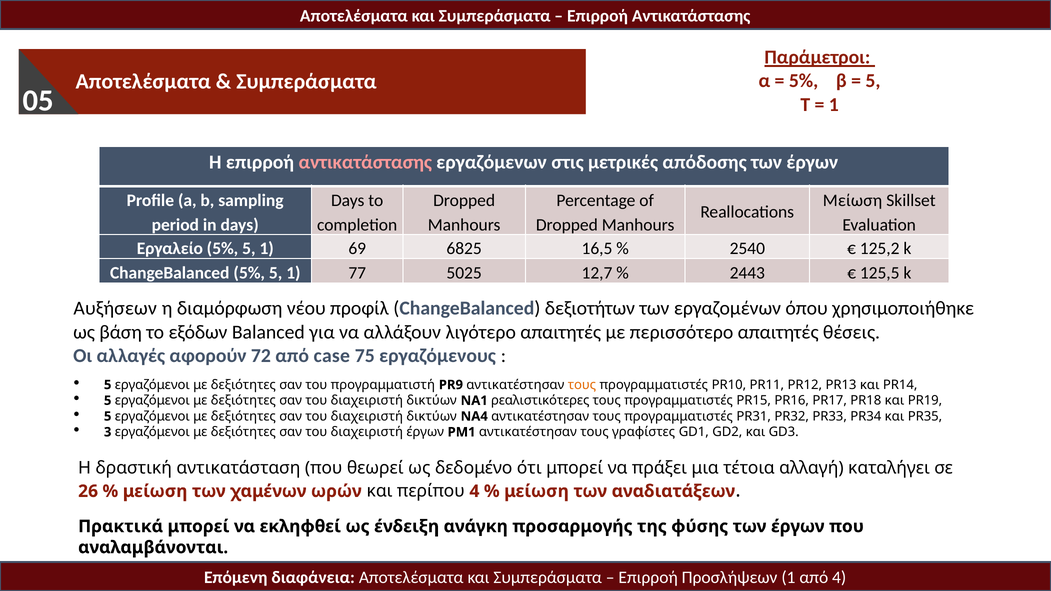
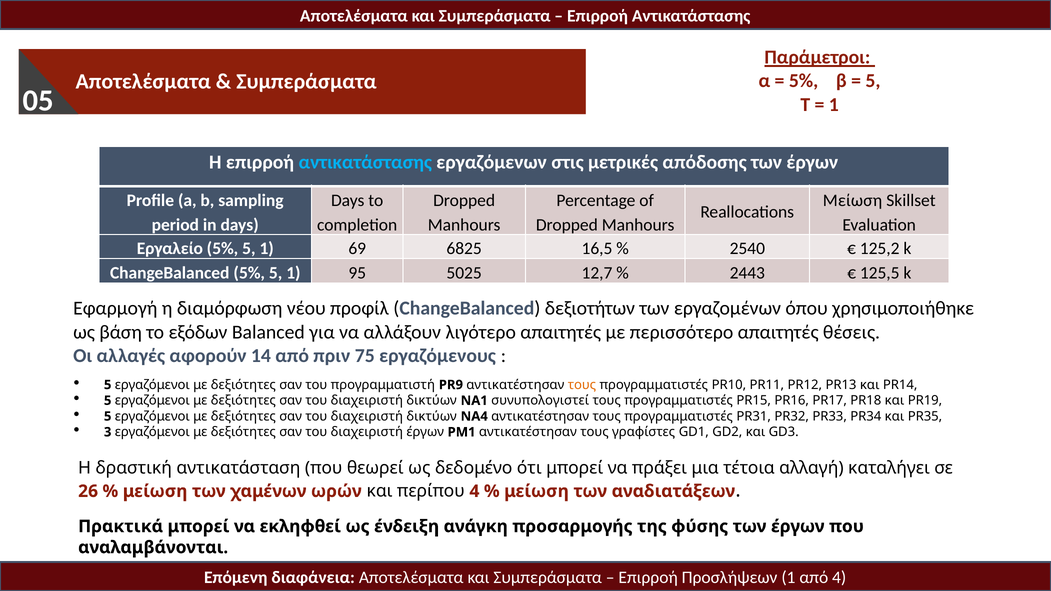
αντικατάστασης at (365, 162) colour: pink -> light blue
77: 77 -> 95
Αυξήσεων: Αυξήσεων -> Εφαρμογή
72: 72 -> 14
case: case -> πριν
ρεαλιστικότερες: ρεαλιστικότερες -> συνυπολογιστεί
